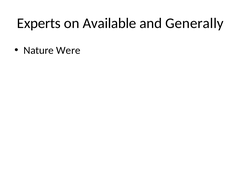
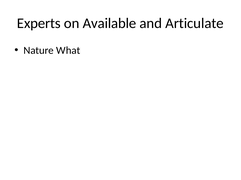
Generally: Generally -> Articulate
Were: Were -> What
